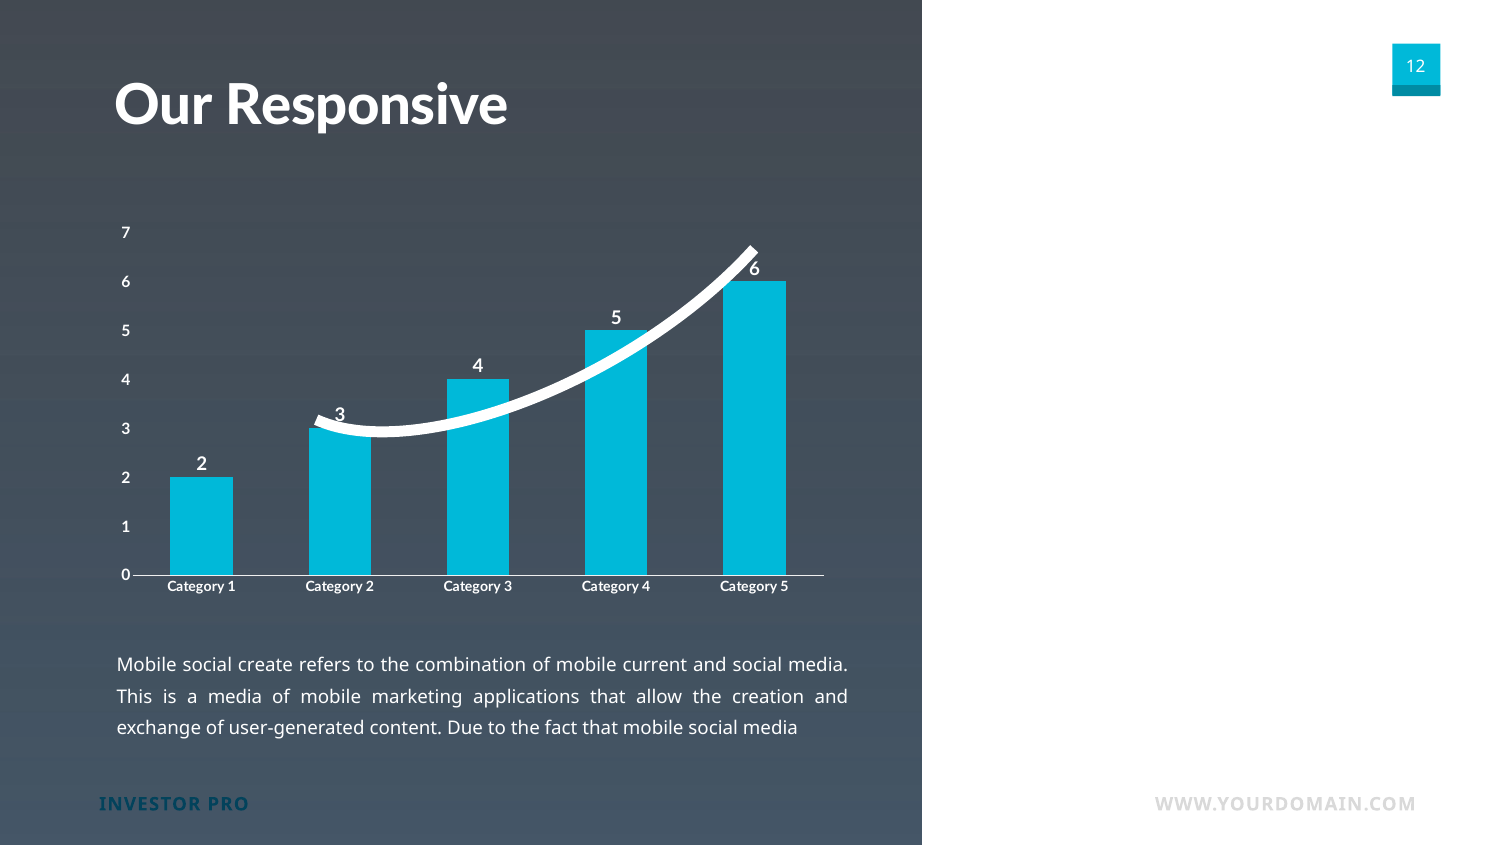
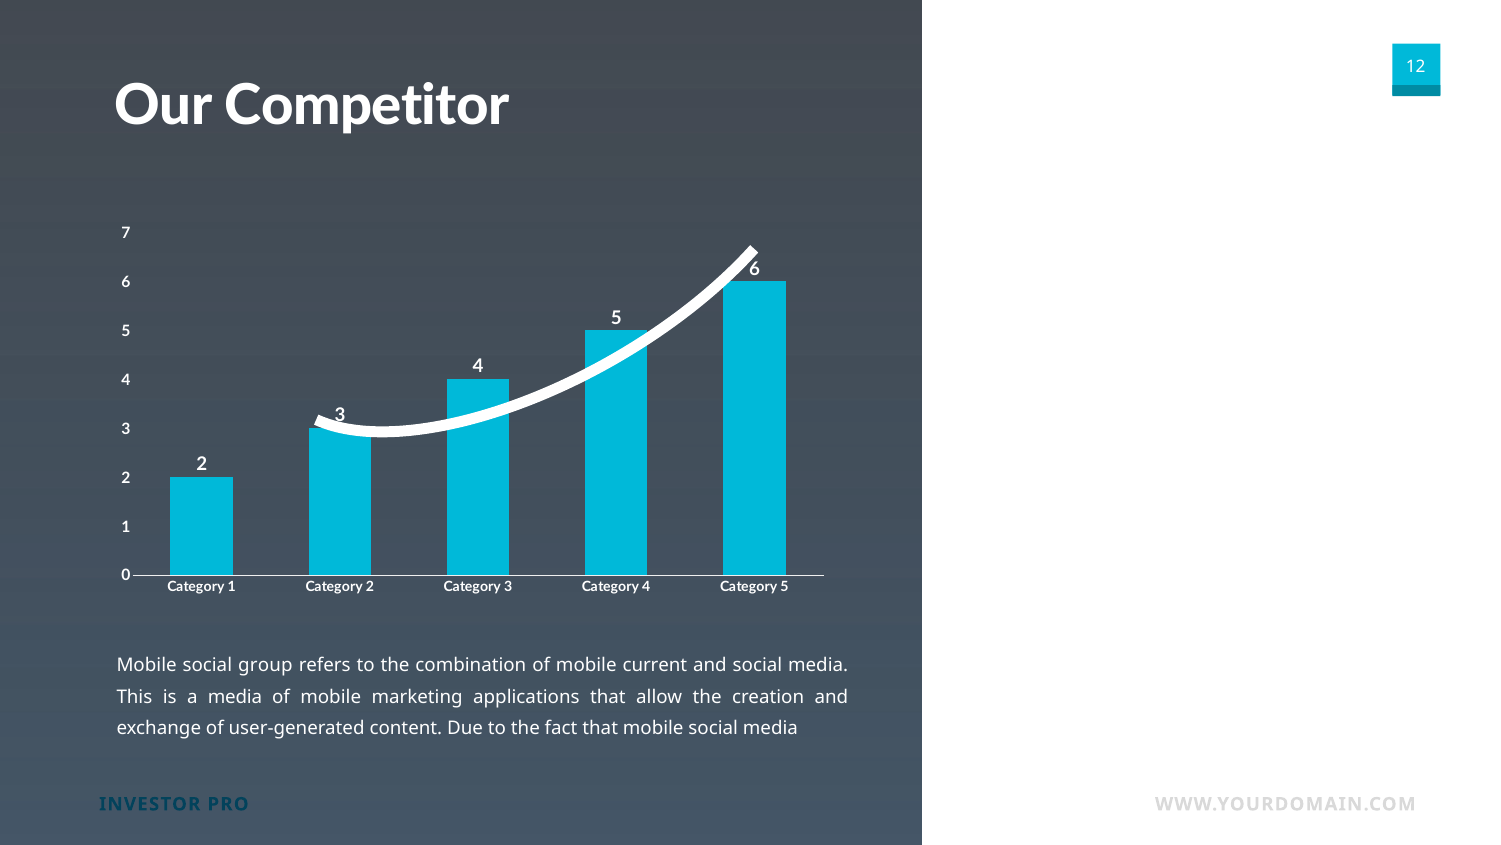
Responsive: Responsive -> Competitor
create: create -> group
